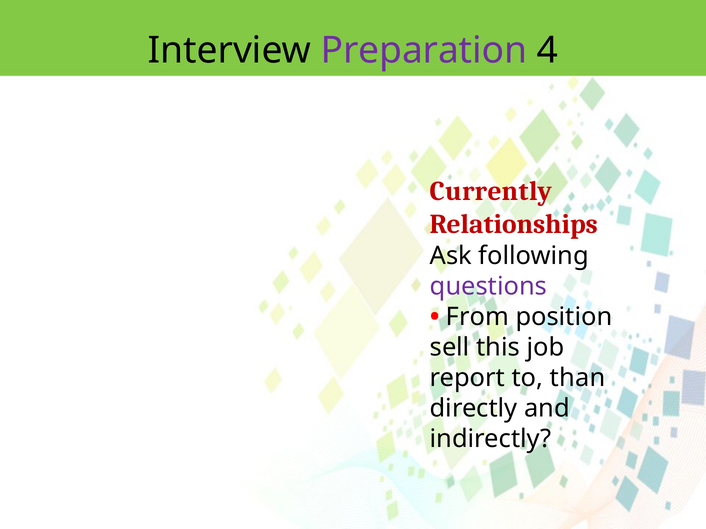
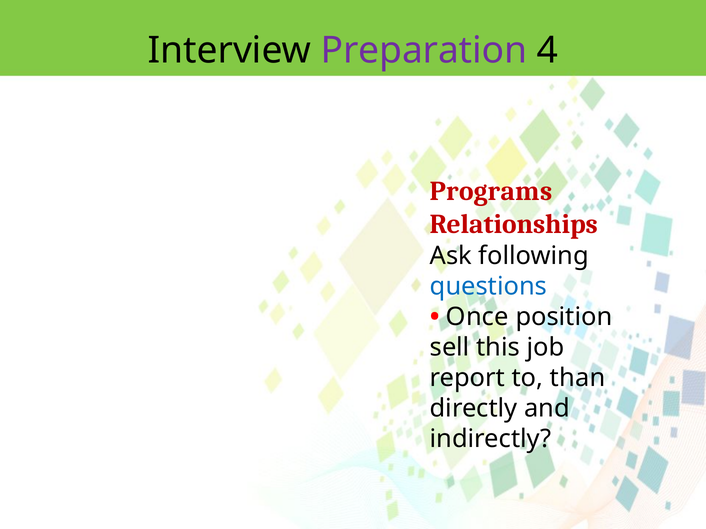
Currently: Currently -> Programs
questions colour: purple -> blue
From: From -> Once
